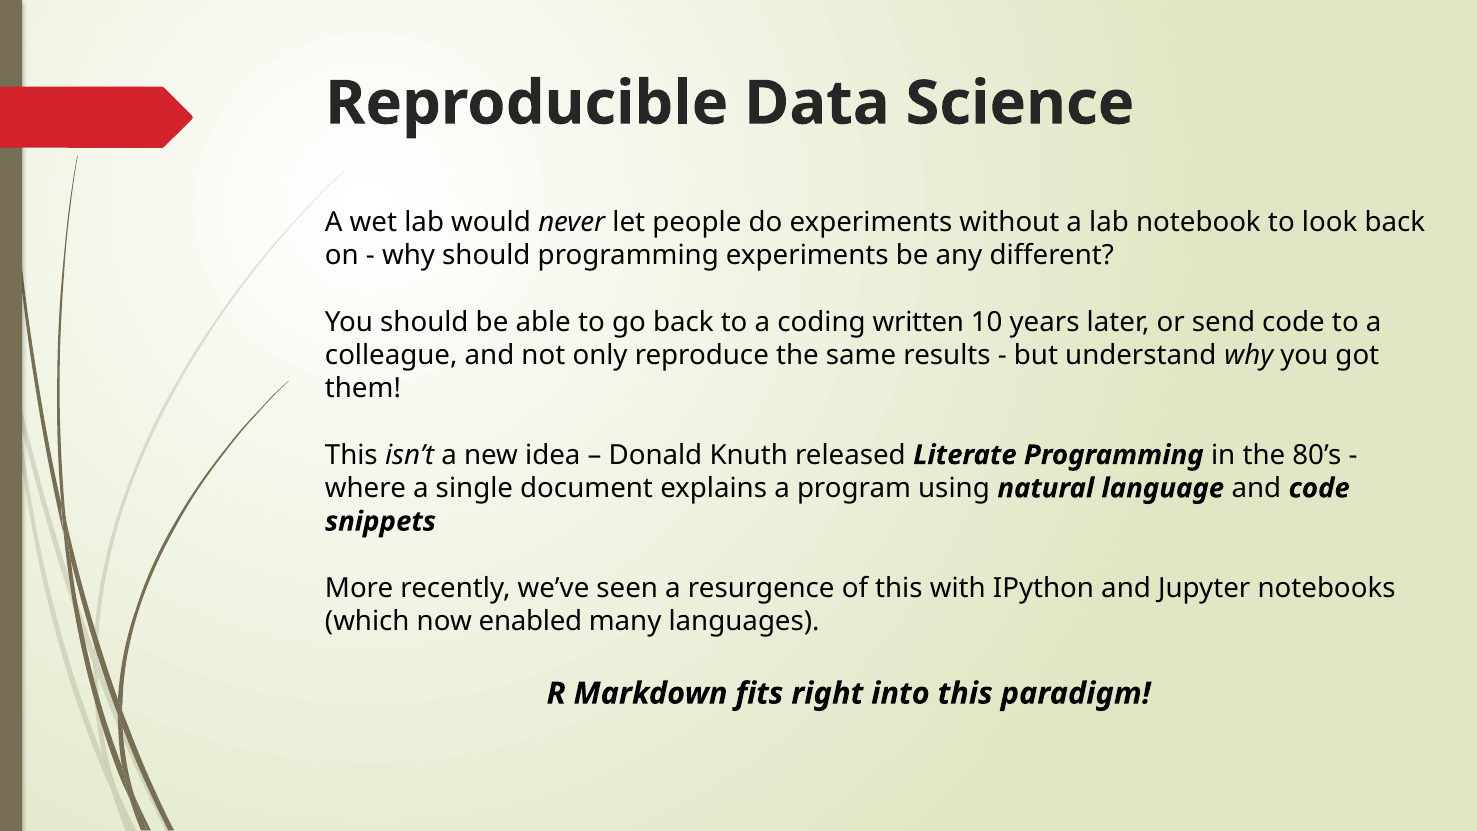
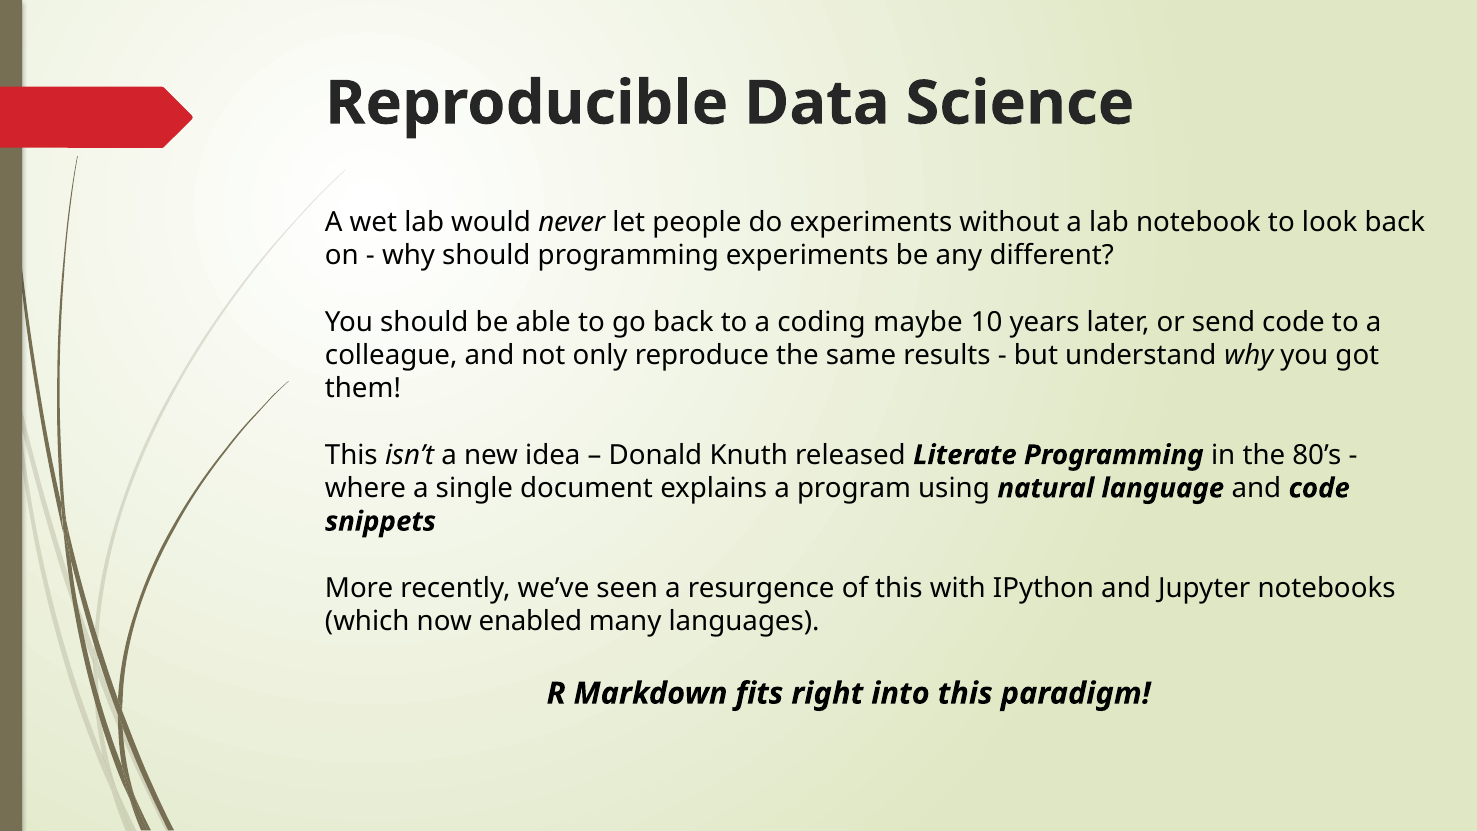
written: written -> maybe
